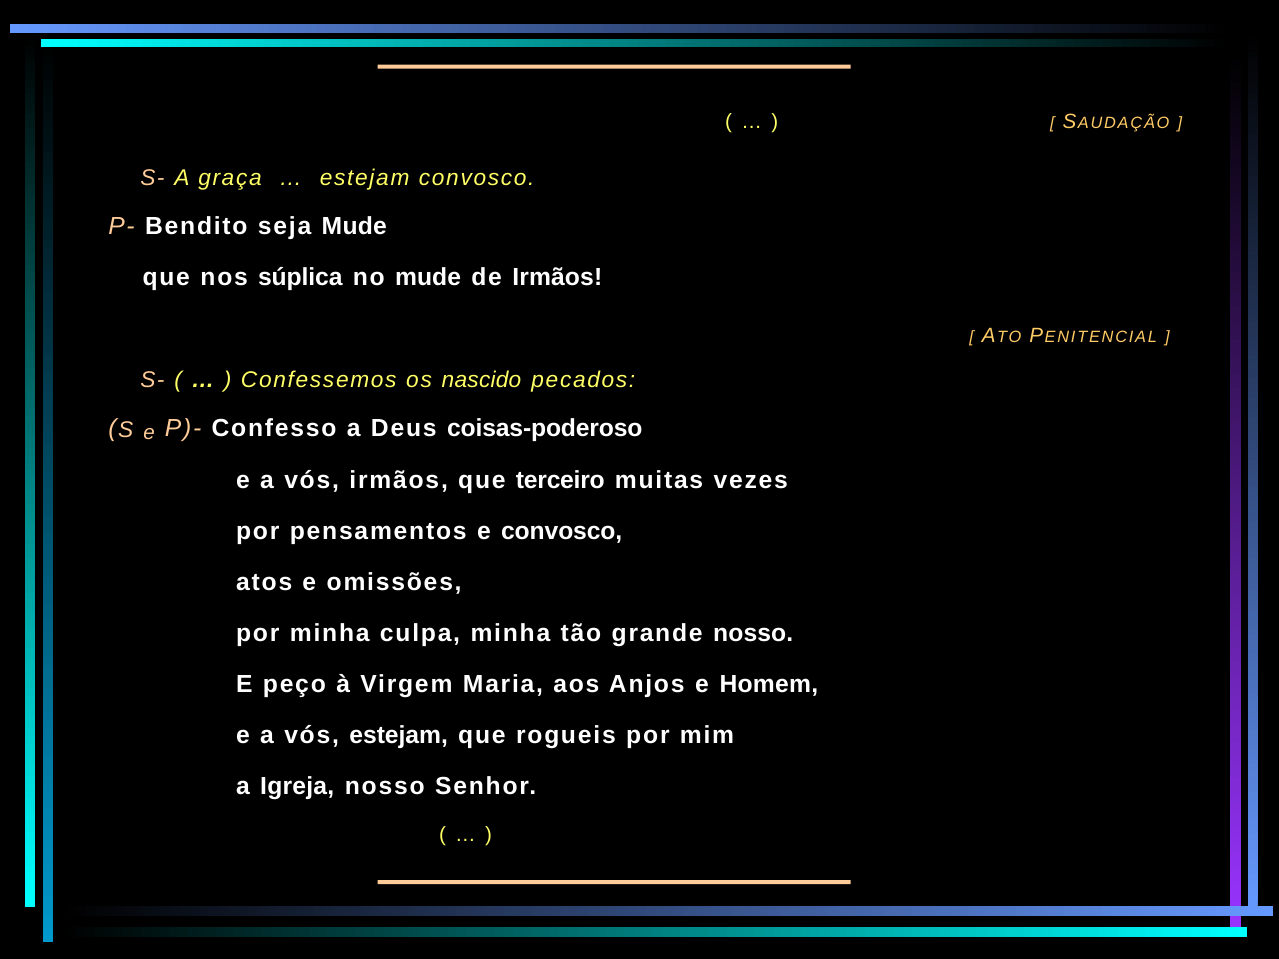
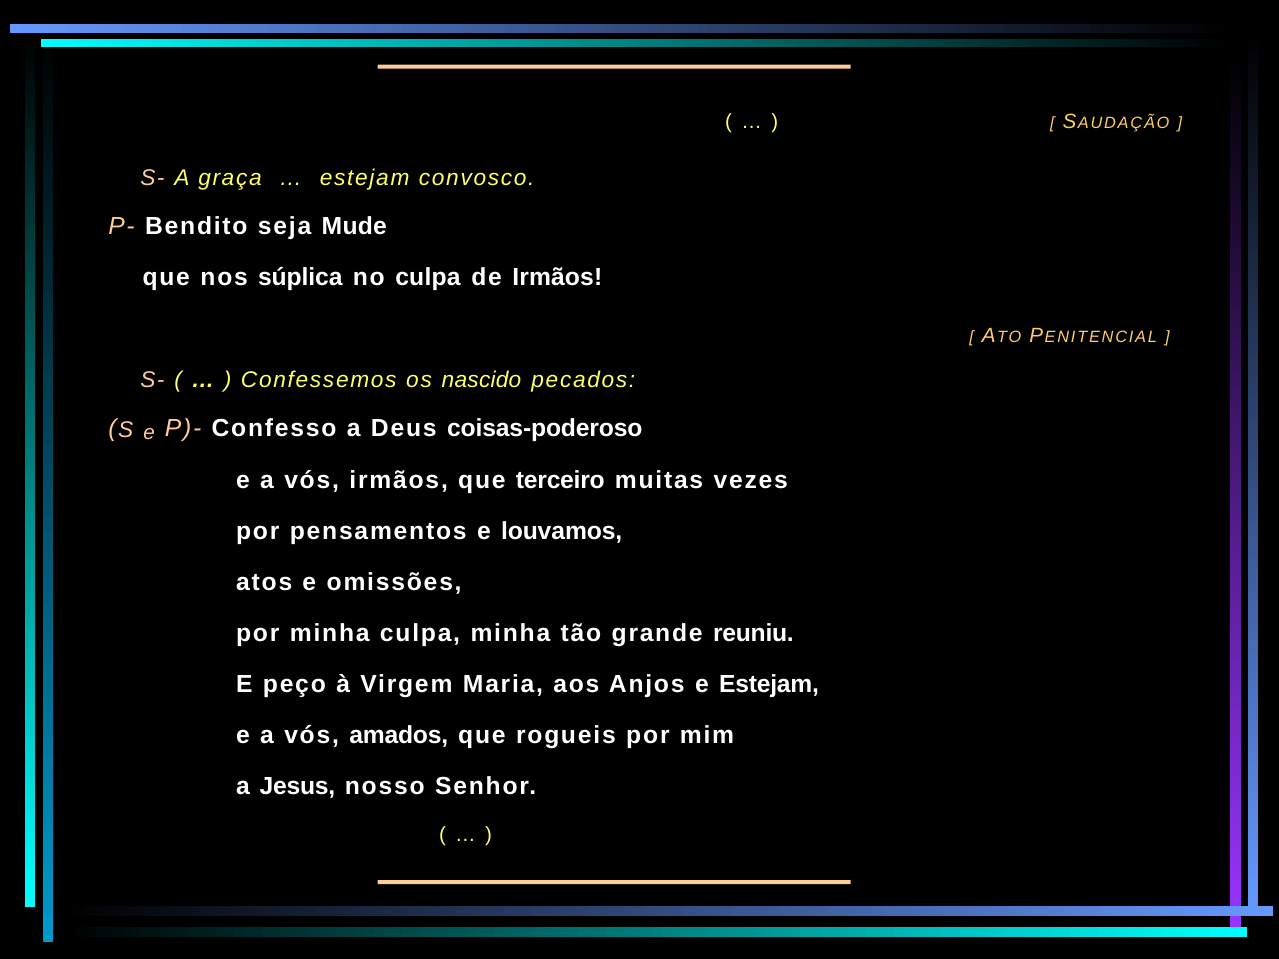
no mude: mude -> culpa
e convosco: convosco -> louvamos
grande nosso: nosso -> reuniu
e Homem: Homem -> Estejam
vós estejam: estejam -> amados
Igreja: Igreja -> Jesus
